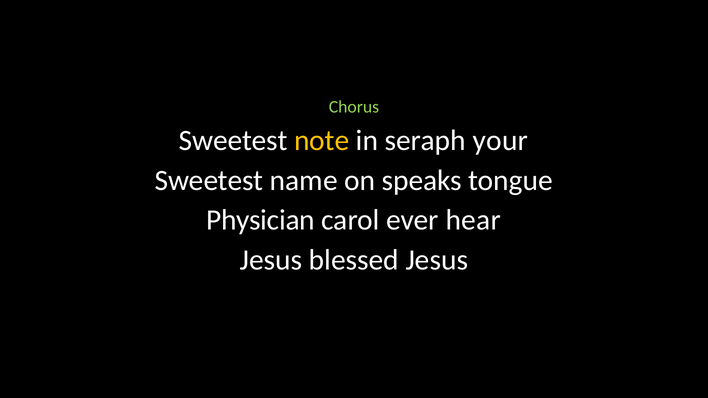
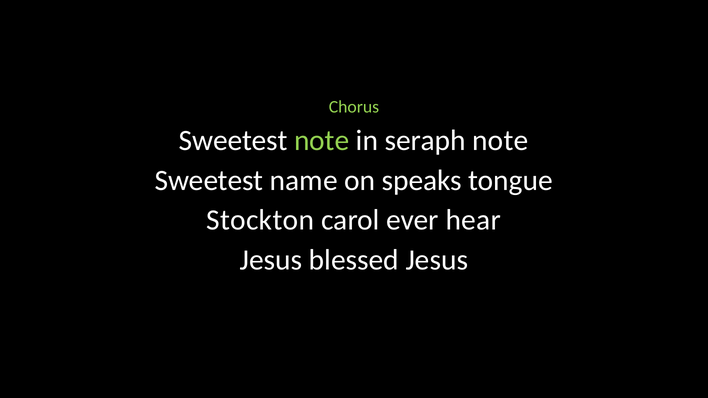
note at (322, 141) colour: yellow -> light green
seraph your: your -> note
Physician: Physician -> Stockton
